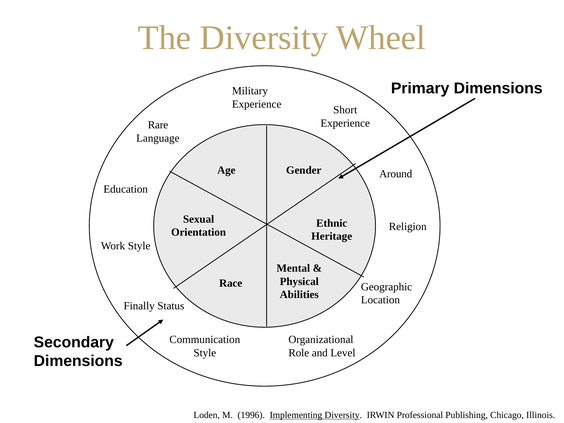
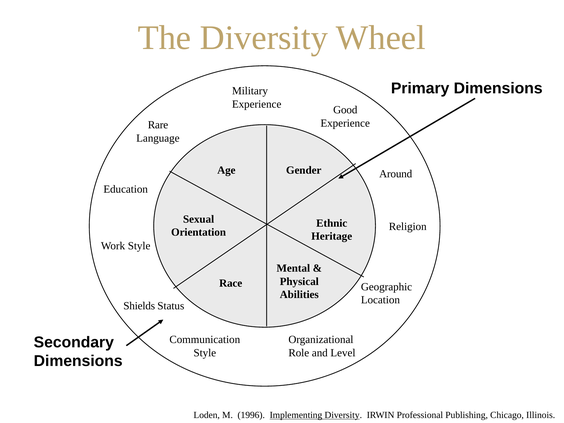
Short: Short -> Good
Finally: Finally -> Shields
